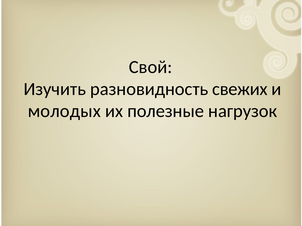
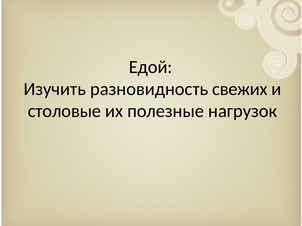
Свой: Свой -> Едой
молодых: молодых -> столовые
